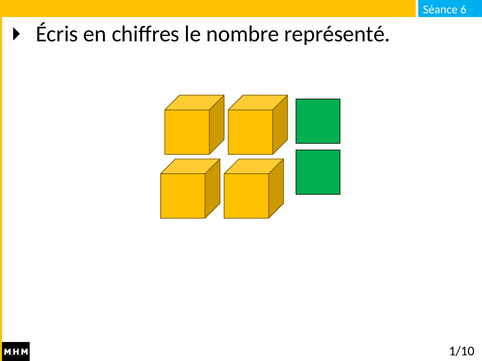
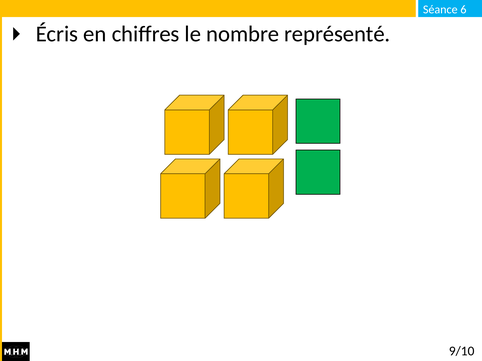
1/10: 1/10 -> 9/10
